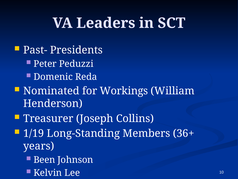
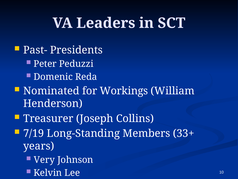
1/19: 1/19 -> 7/19
36+: 36+ -> 33+
Been: Been -> Very
